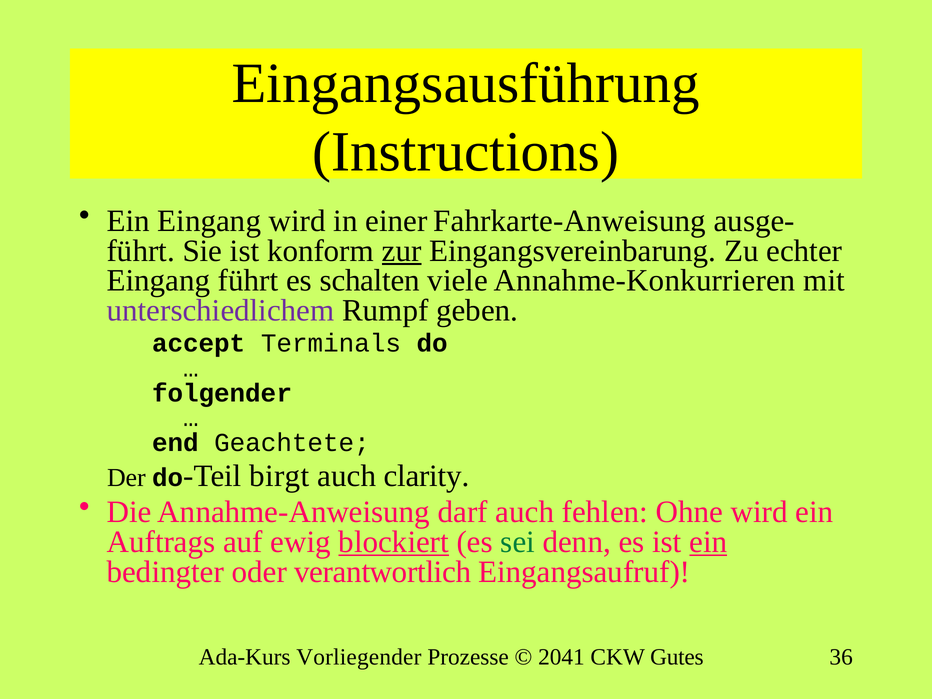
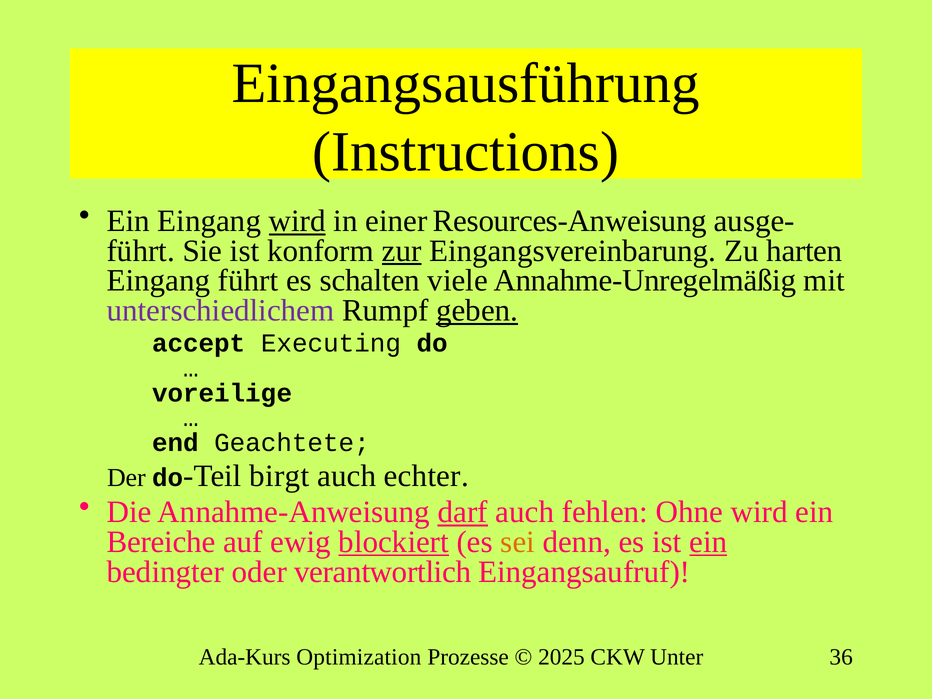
wird at (297, 221) underline: none -> present
Fahrkarte-Anweisung: Fahrkarte-Anweisung -> Resources-Anweisung
echter: echter -> harten
Annahme-Konkurrieren: Annahme-Konkurrieren -> Annahme-Unregelmäßig
geben underline: none -> present
Terminals: Terminals -> Executing
folgender: folgender -> voreilige
clarity: clarity -> echter
darf underline: none -> present
Auftrags: Auftrags -> Bereiche
sei colour: green -> orange
Vorliegender: Vorliegender -> Optimization
2041: 2041 -> 2025
Gutes: Gutes -> Unter
